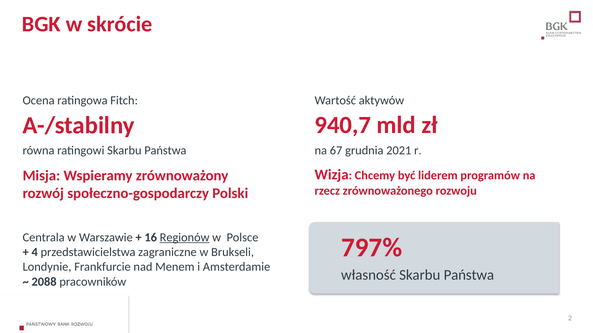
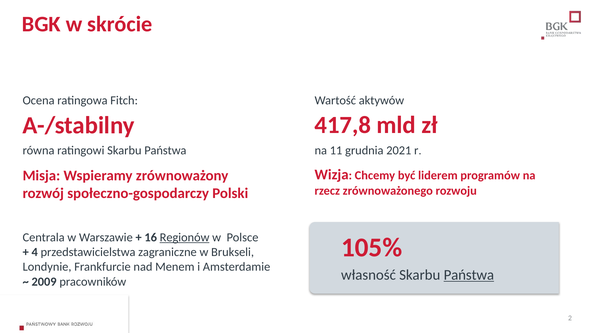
940,7: 940,7 -> 417,8
67: 67 -> 11
797%: 797% -> 105%
Państwa at (469, 275) underline: none -> present
2088: 2088 -> 2009
